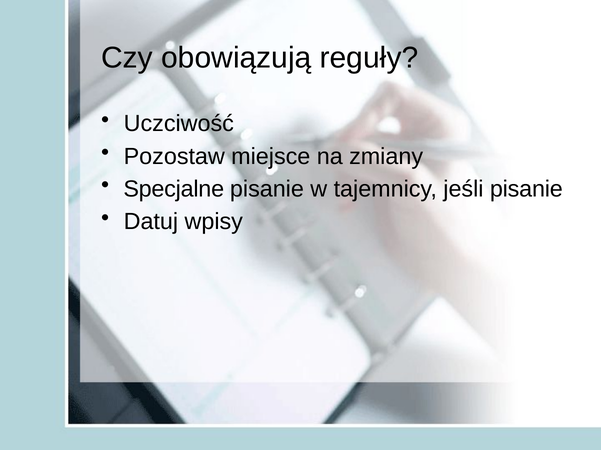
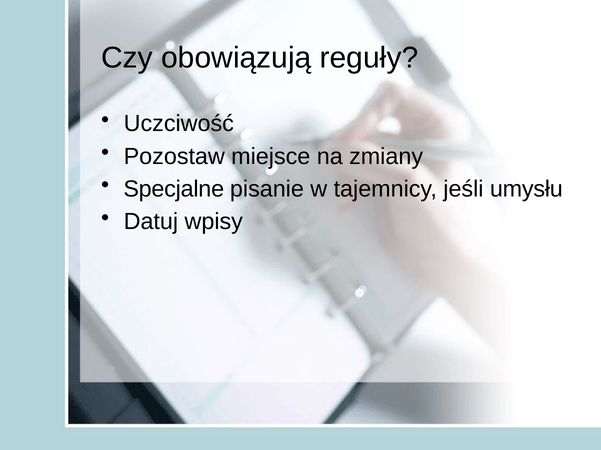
jeśli pisanie: pisanie -> umysłu
